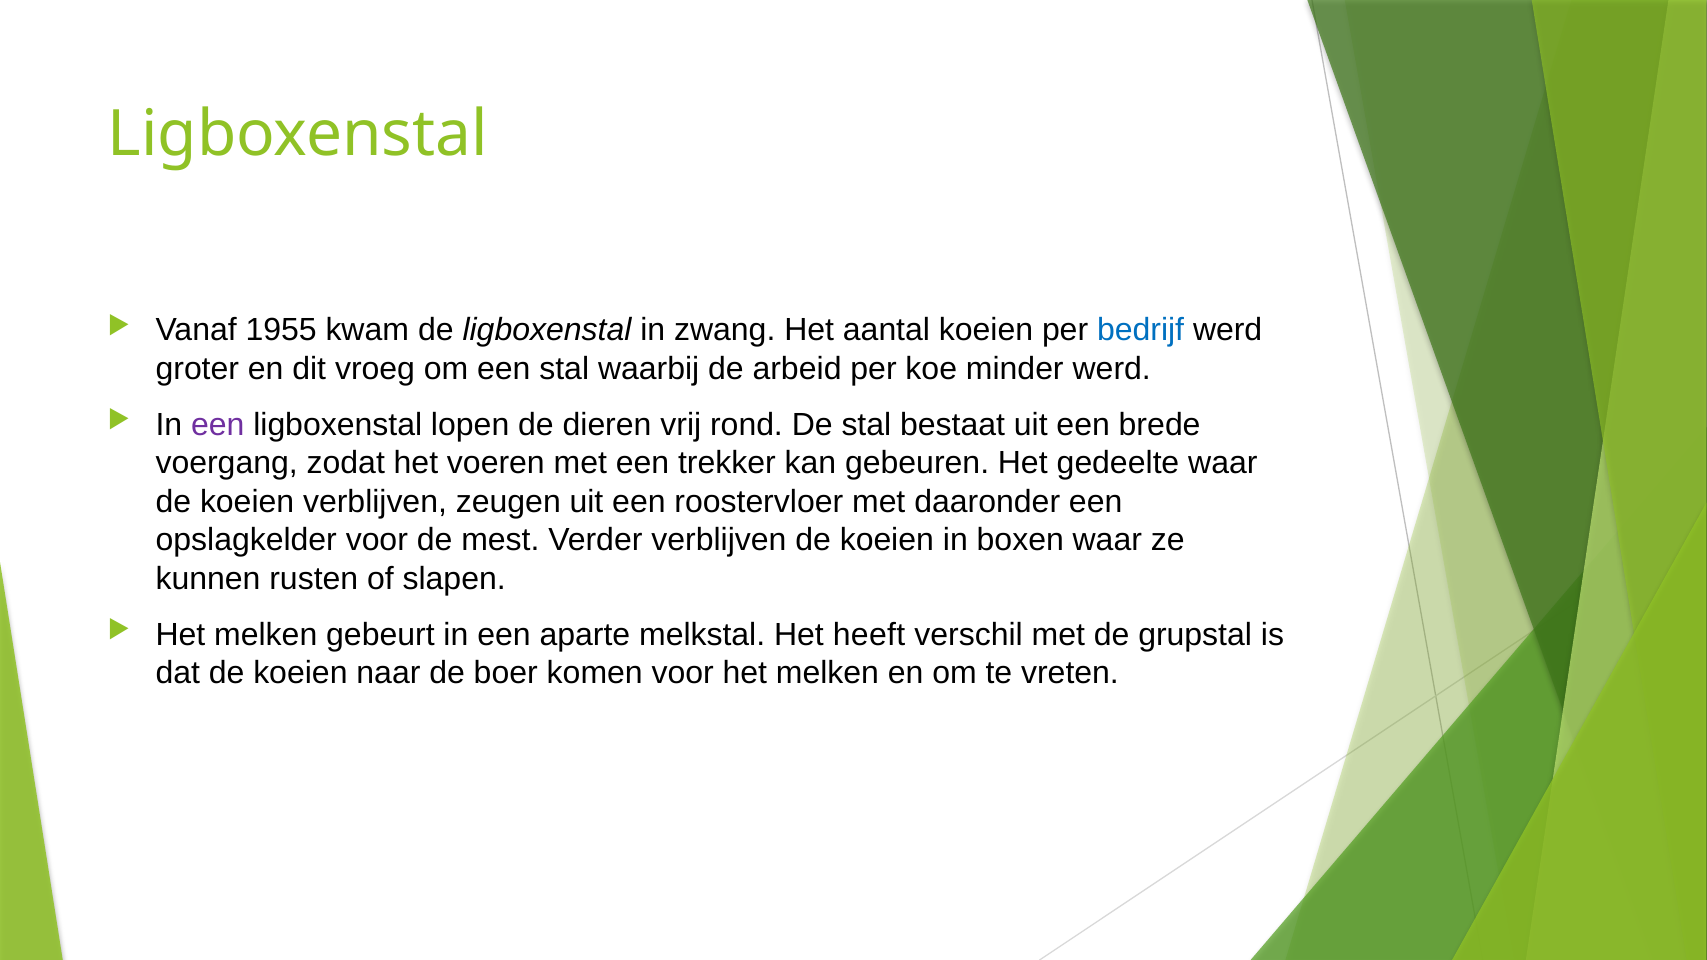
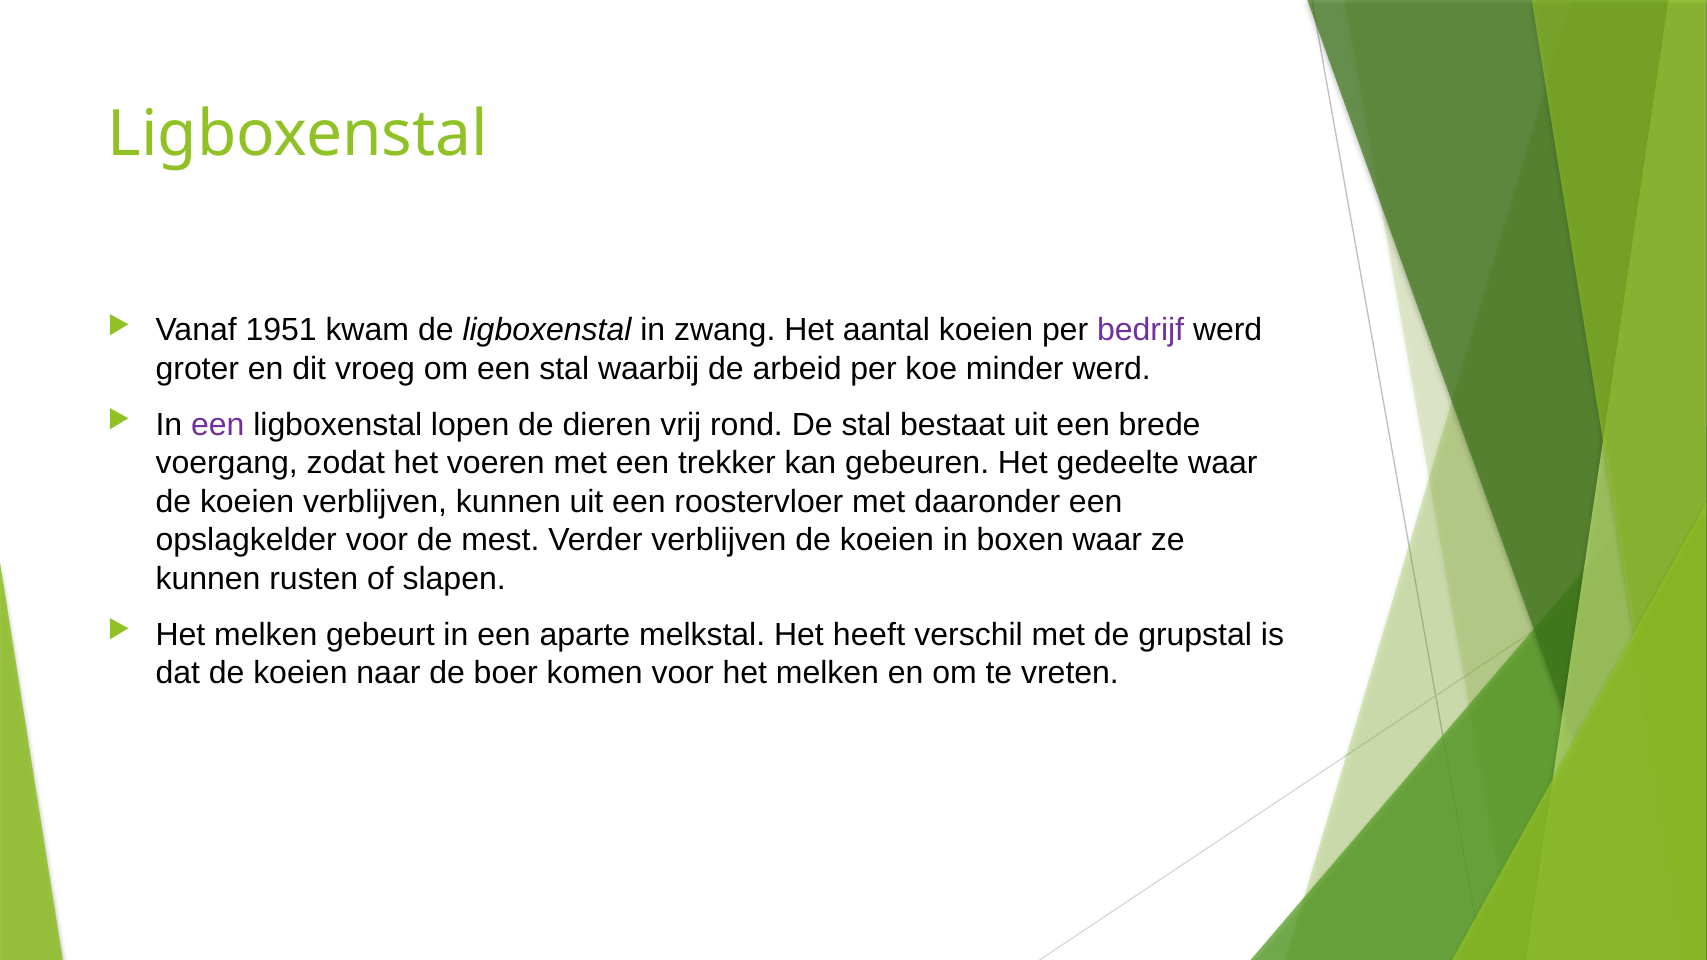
1955: 1955 -> 1951
bedrijf colour: blue -> purple
verblijven zeugen: zeugen -> kunnen
